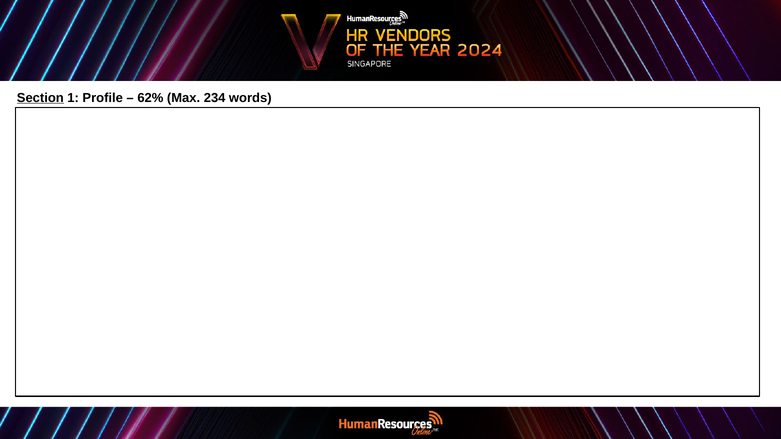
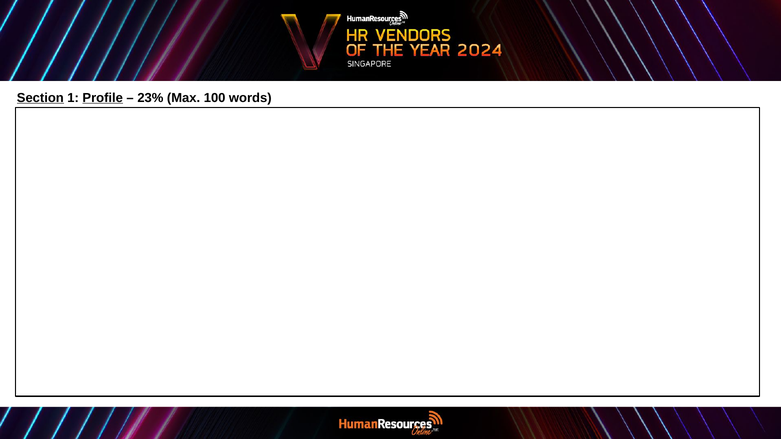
Profile underline: none -> present
62%: 62% -> 23%
234: 234 -> 100
